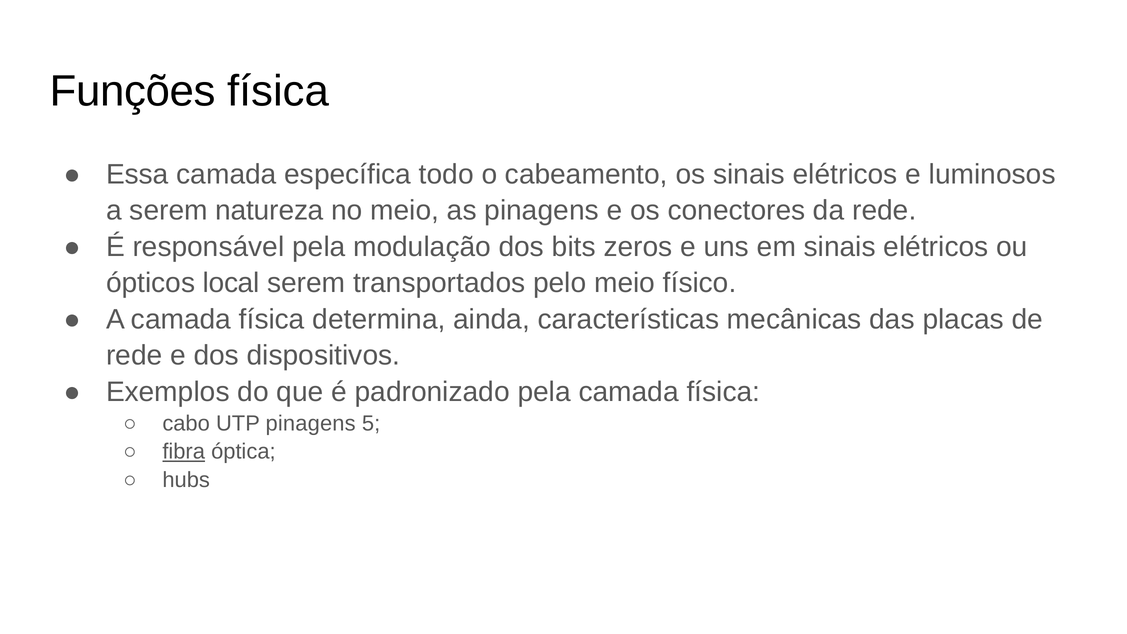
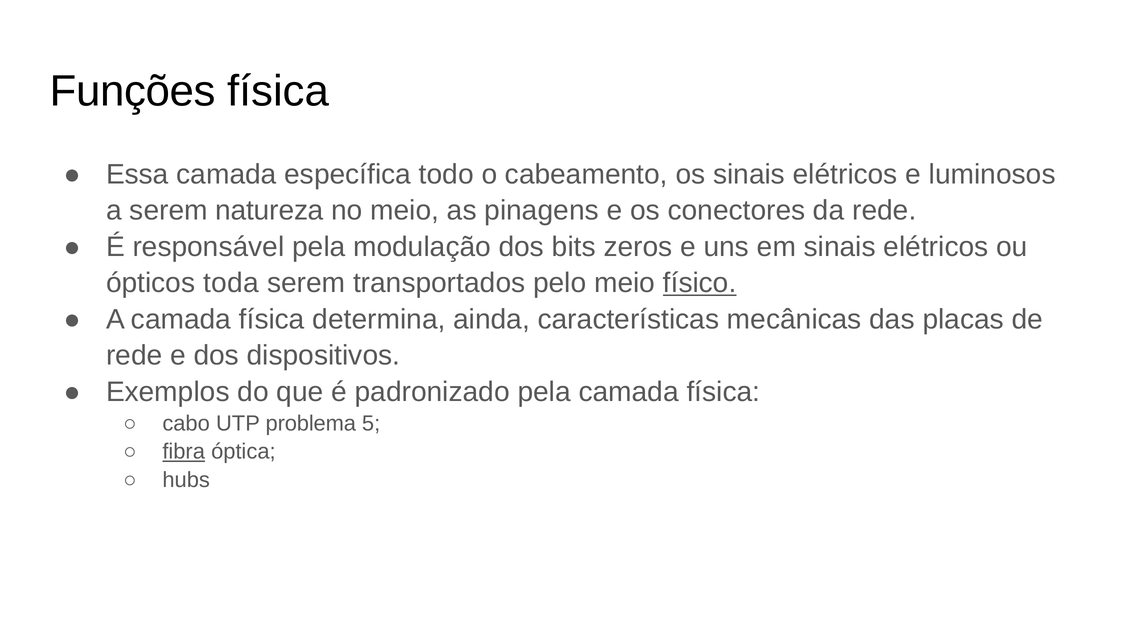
local: local -> toda
físico underline: none -> present
UTP pinagens: pinagens -> problema
